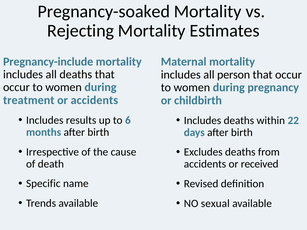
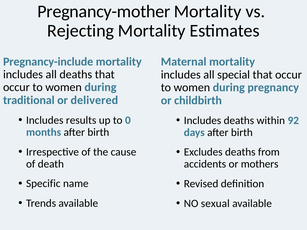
Pregnancy-soaked: Pregnancy-soaked -> Pregnancy-mother
person: person -> special
treatment: treatment -> traditional
or accidents: accidents -> delivered
6: 6 -> 0
22: 22 -> 92
received: received -> mothers
